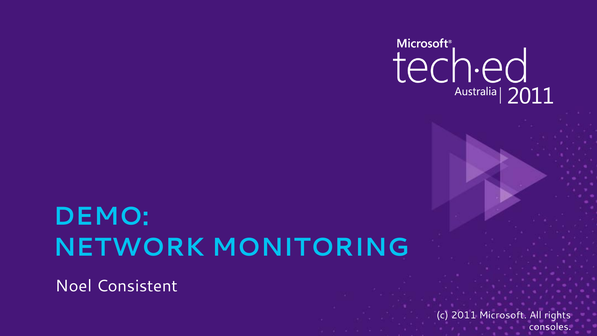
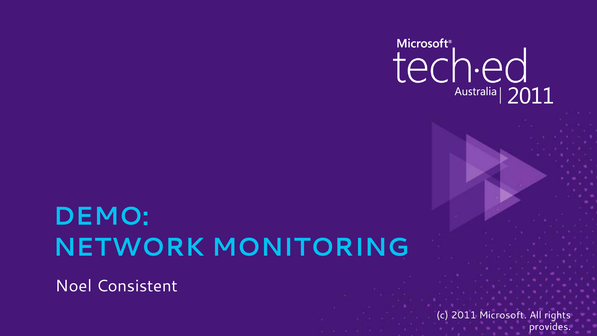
consoles: consoles -> provides
